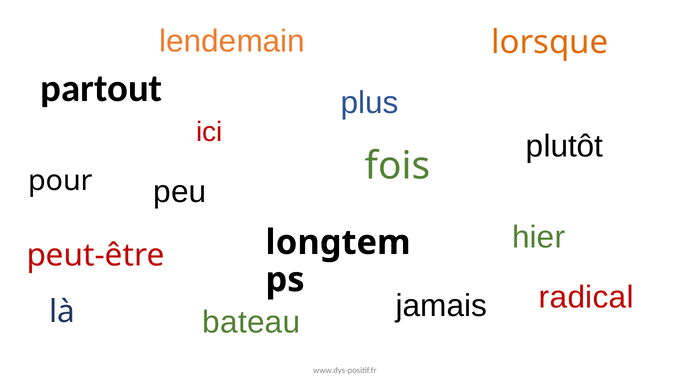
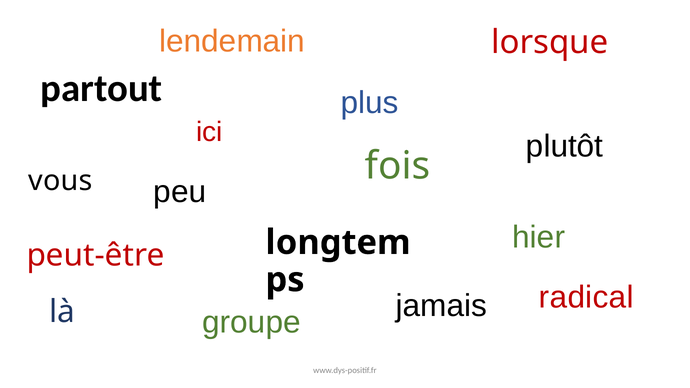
lorsque colour: orange -> red
pour: pour -> vous
bateau: bateau -> groupe
